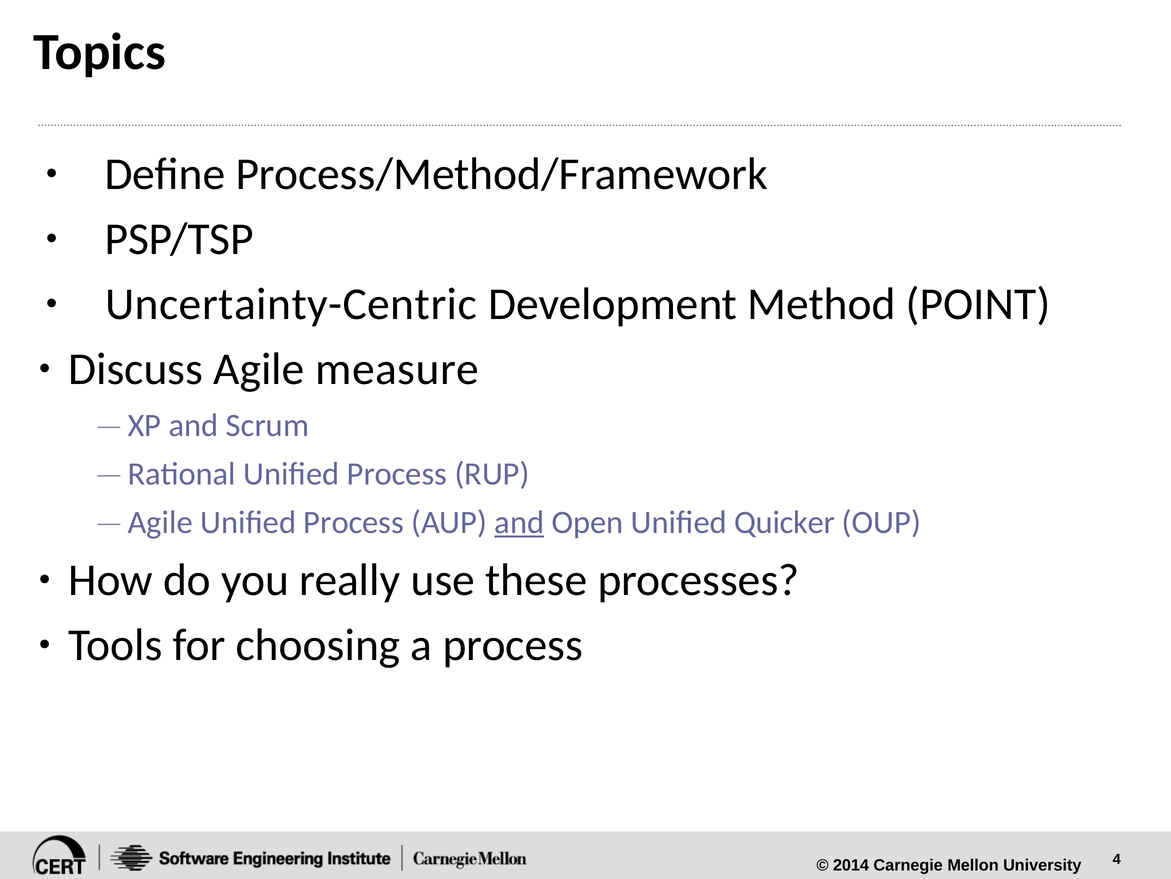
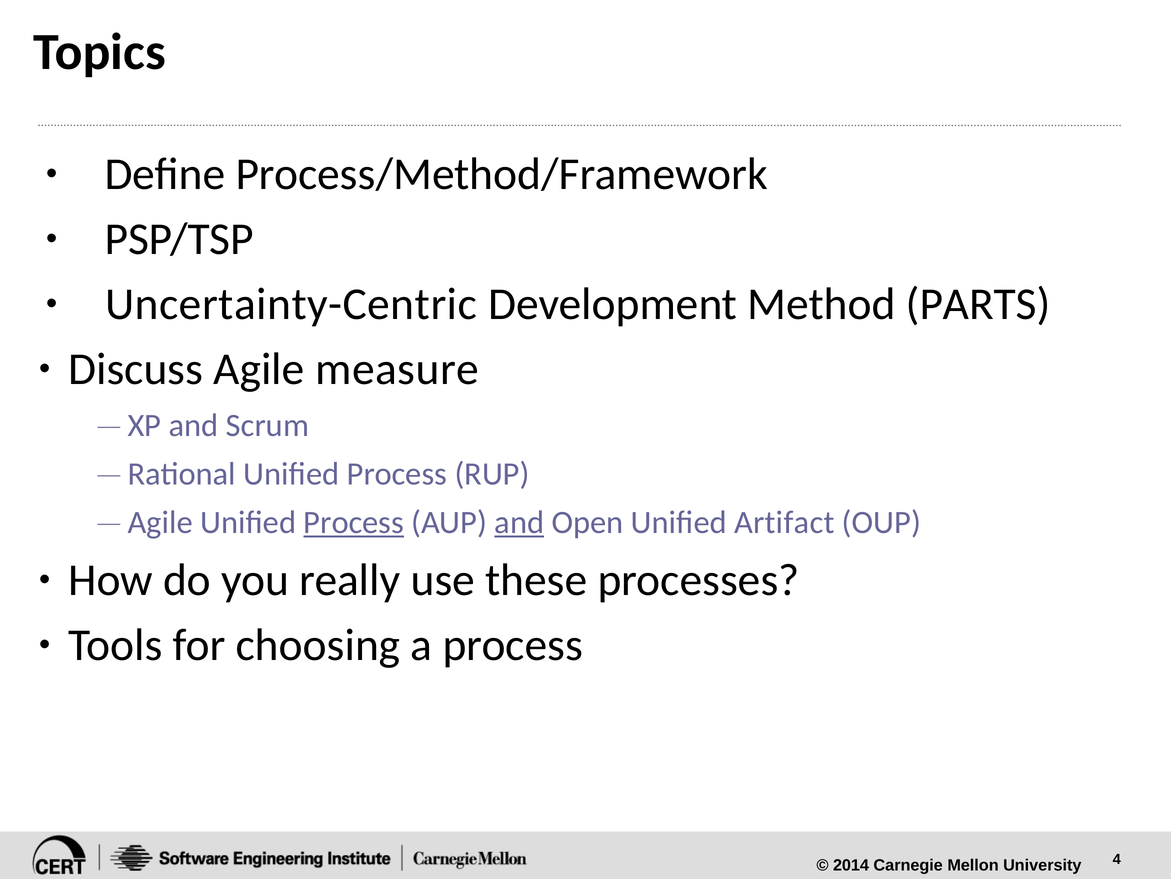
POINT: POINT -> PARTS
Process at (354, 522) underline: none -> present
Quicker: Quicker -> Artifact
